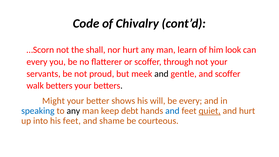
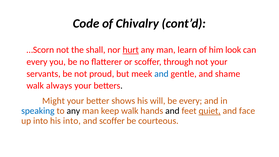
hurt at (131, 50) underline: none -> present
and at (161, 74) colour: black -> blue
and scoffer: scoffer -> shame
walk betters: betters -> always
keep debt: debt -> walk
and at (172, 111) colour: blue -> black
and hurt: hurt -> face
his feet: feet -> into
and shame: shame -> scoffer
